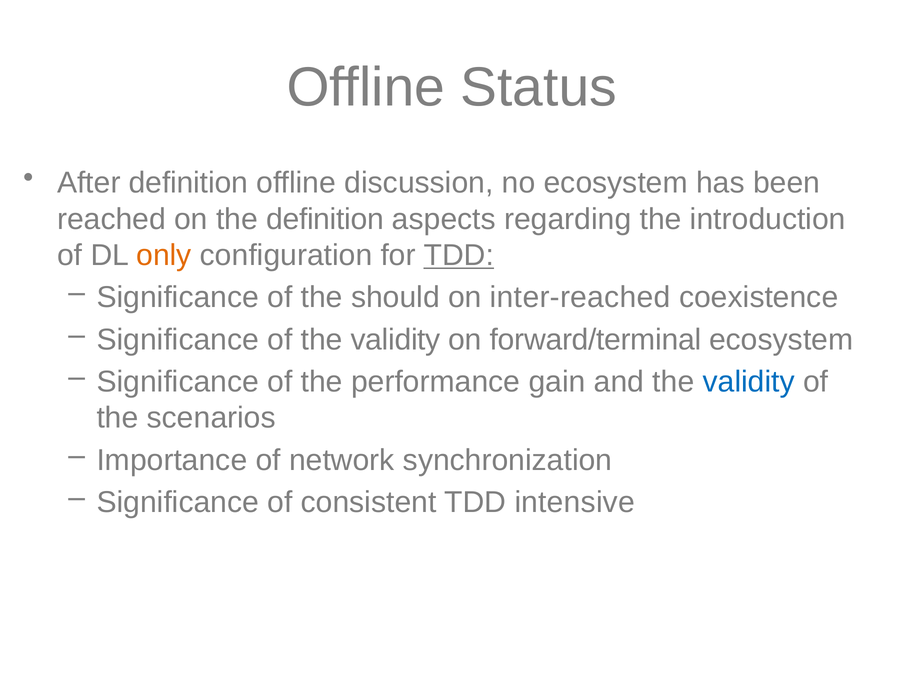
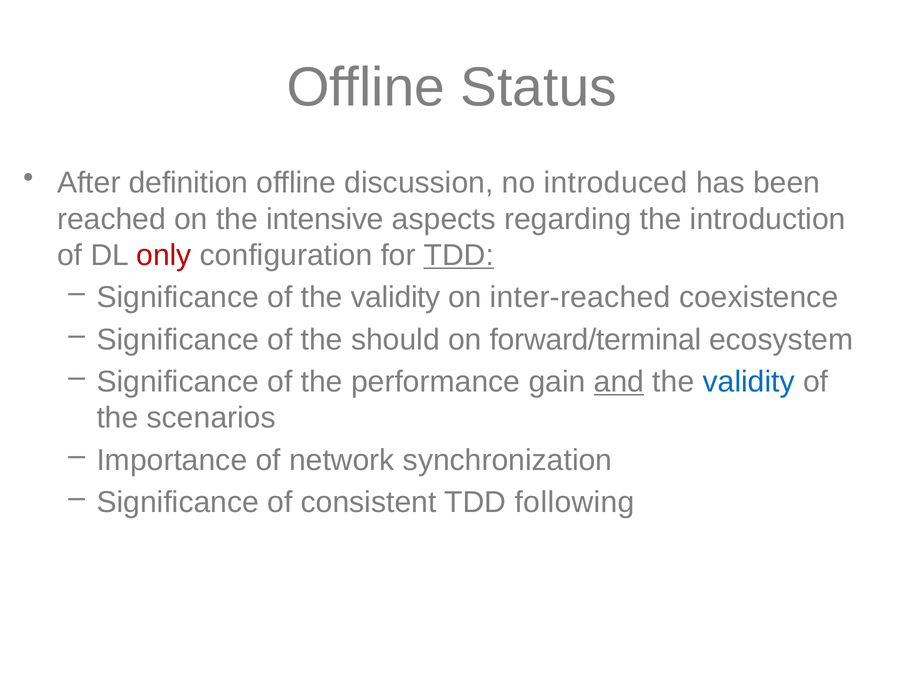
no ecosystem: ecosystem -> introduced
the definition: definition -> intensive
only colour: orange -> red
of the should: should -> validity
of the validity: validity -> should
and underline: none -> present
intensive: intensive -> following
